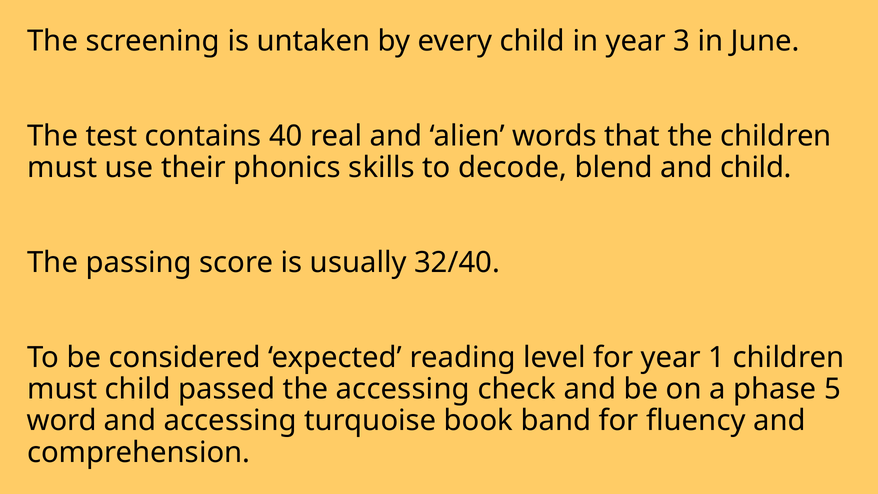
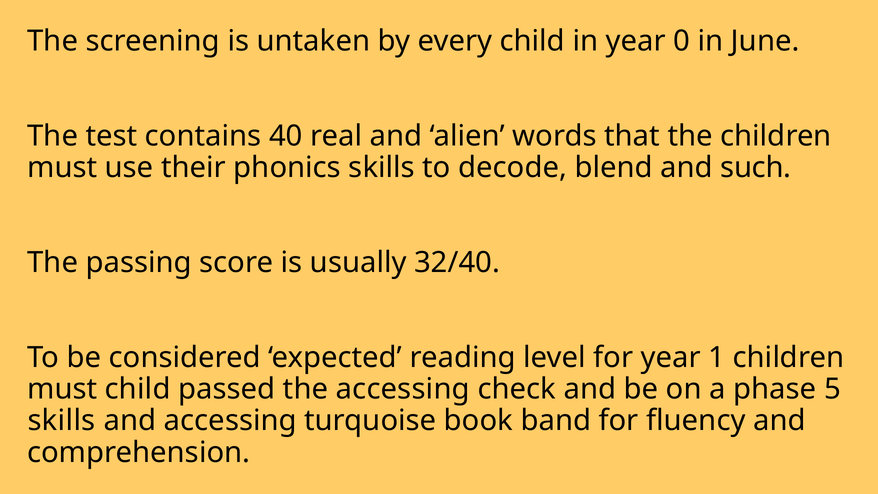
3: 3 -> 0
and child: child -> such
word at (62, 421): word -> skills
